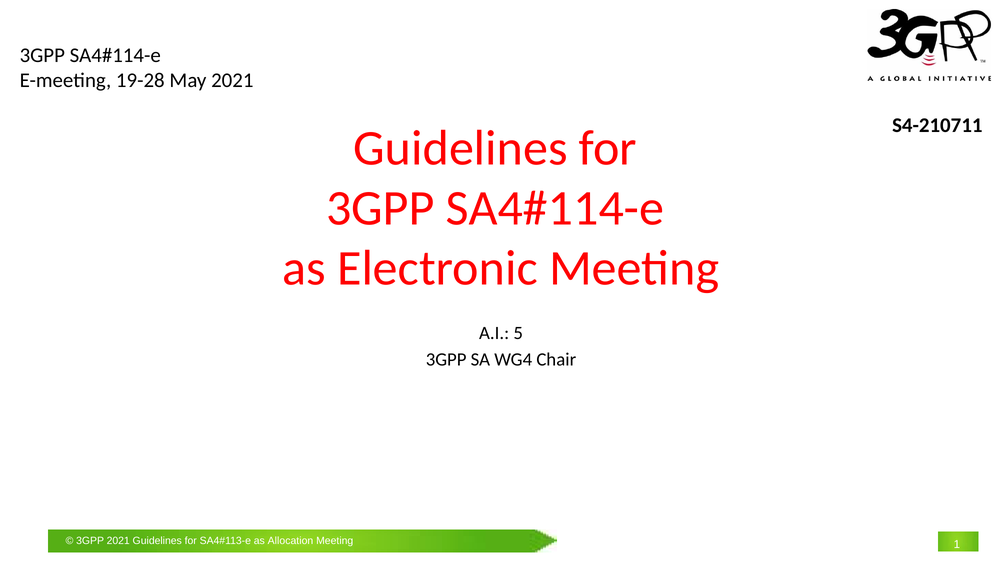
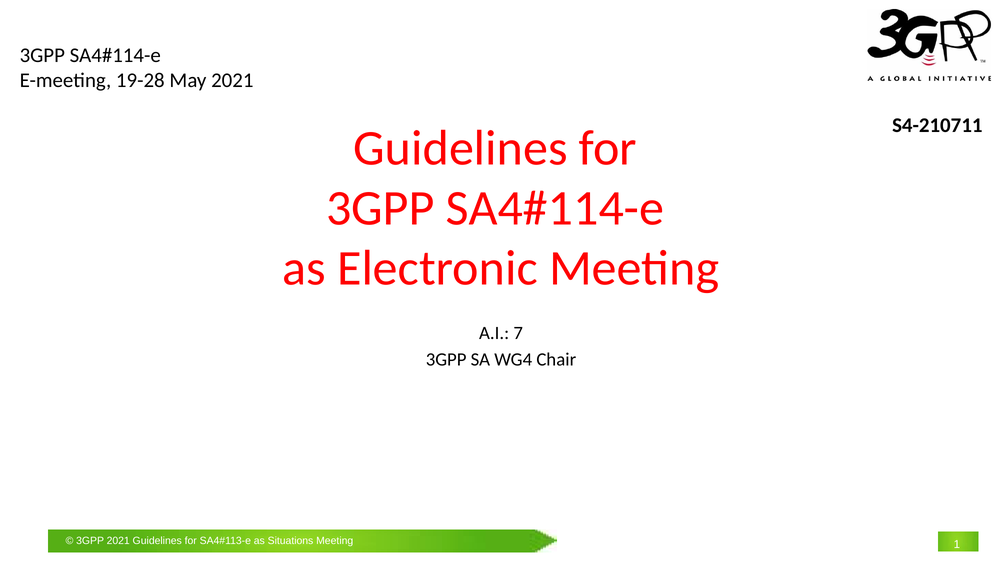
5: 5 -> 7
Allocation: Allocation -> Situations
